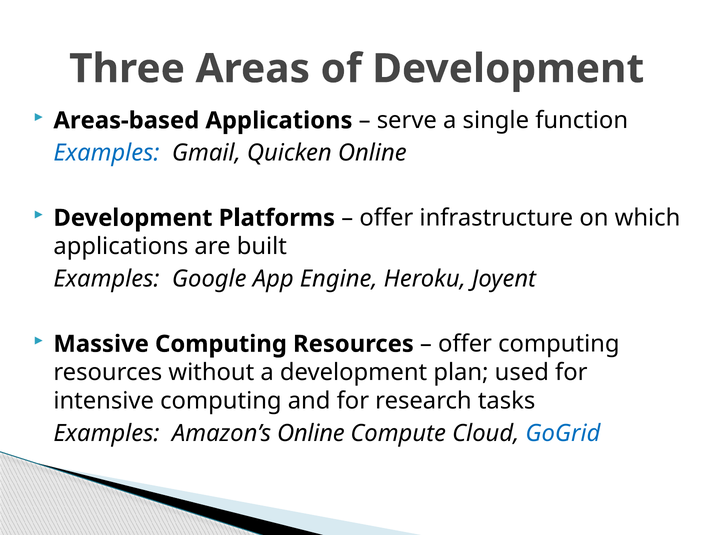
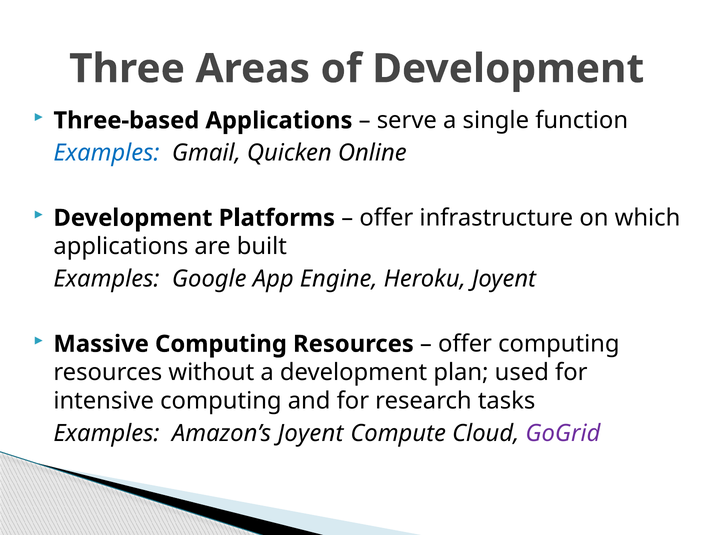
Areas-based: Areas-based -> Three-based
Amazon’s Online: Online -> Joyent
GoGrid colour: blue -> purple
